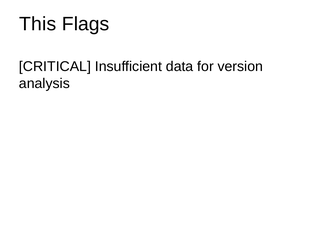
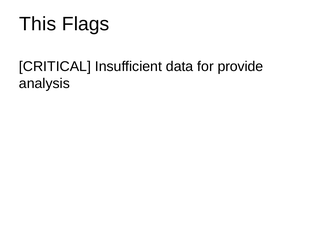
version: version -> provide
